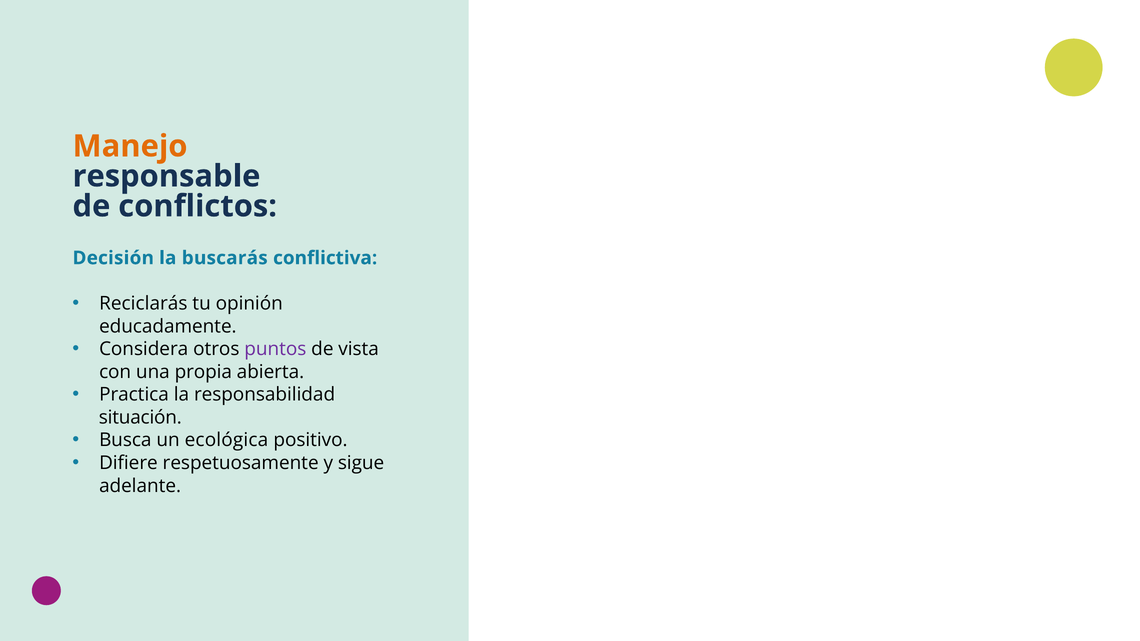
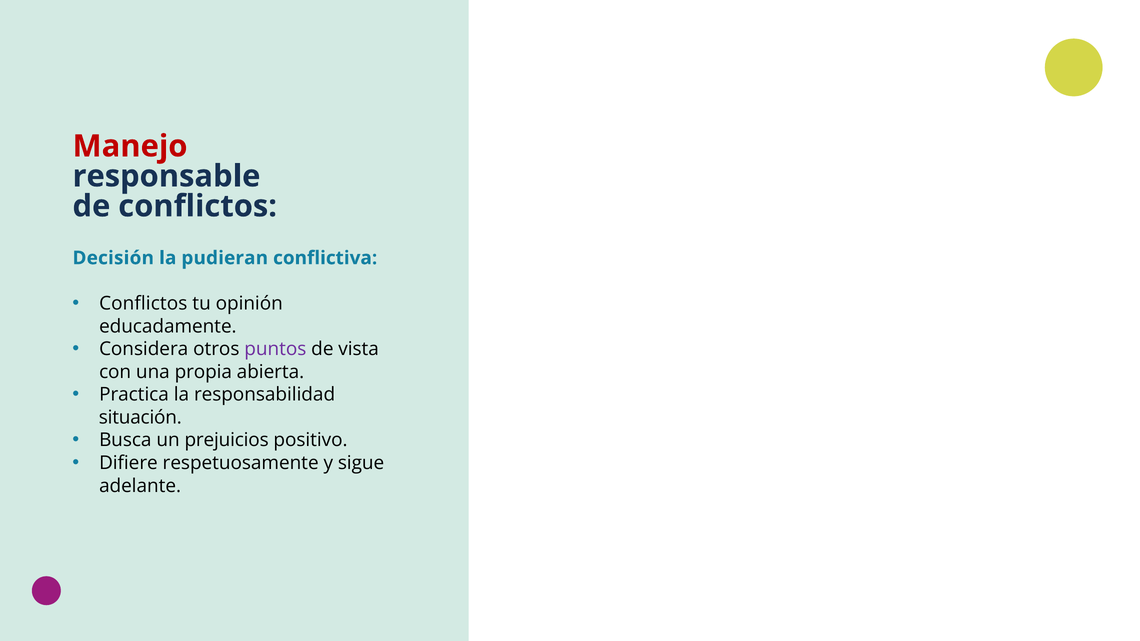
Manejo colour: orange -> red
buscarás: buscarás -> pudieran
Reciclarás at (143, 304): Reciclarás -> Conflictos
ecológica: ecológica -> prejuicios
